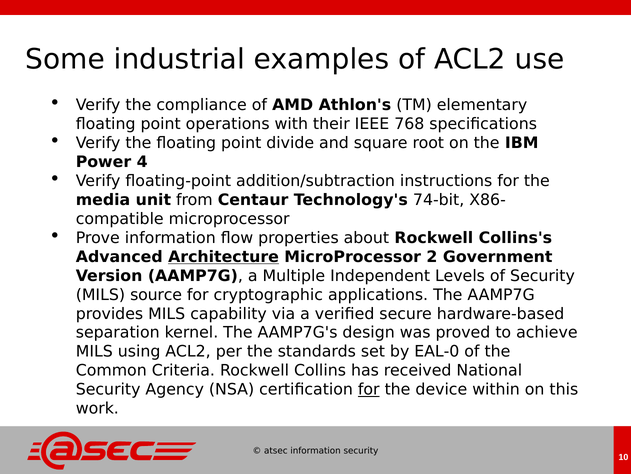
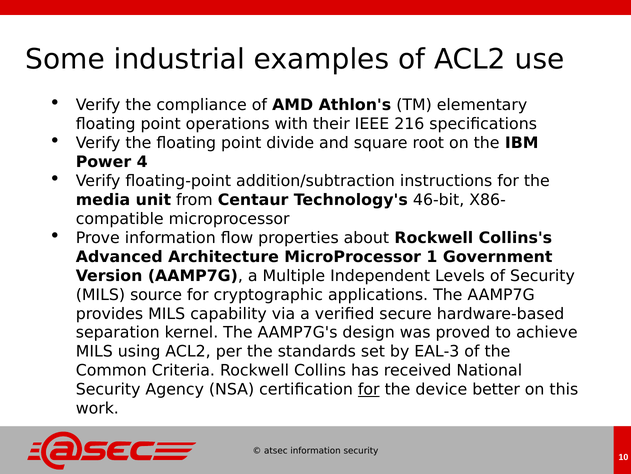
768: 768 -> 216
74-bit: 74-bit -> 46-bit
Architecture underline: present -> none
2: 2 -> 1
EAL-0: EAL-0 -> EAL-3
within: within -> better
